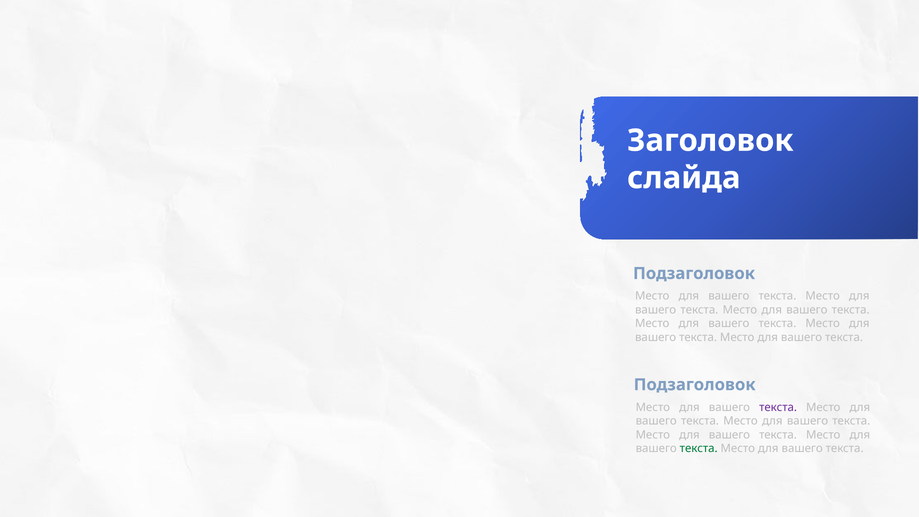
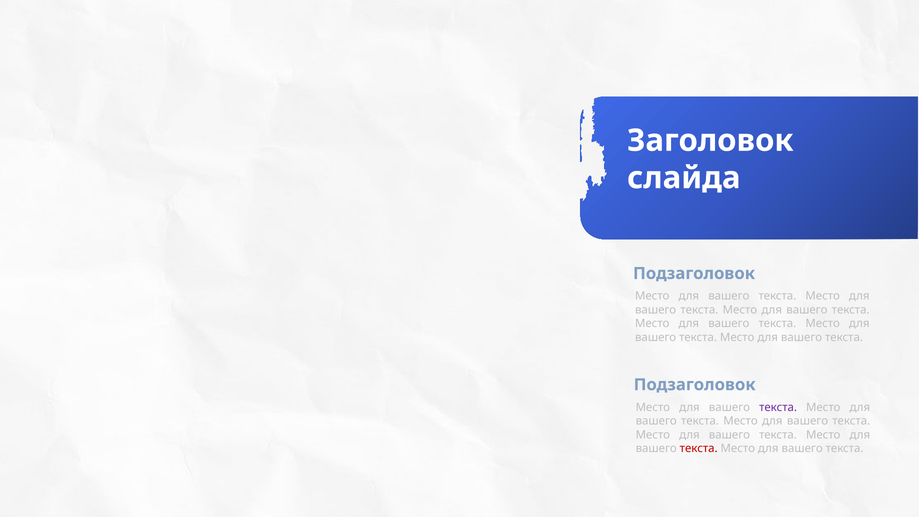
текста at (699, 449) colour: green -> red
